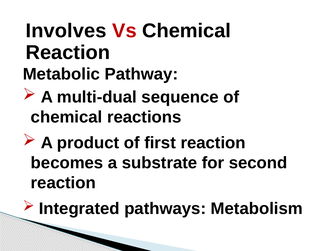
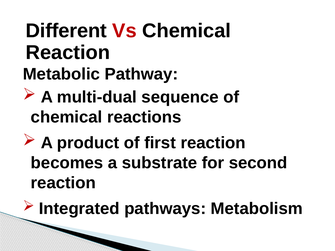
Involves: Involves -> Different
